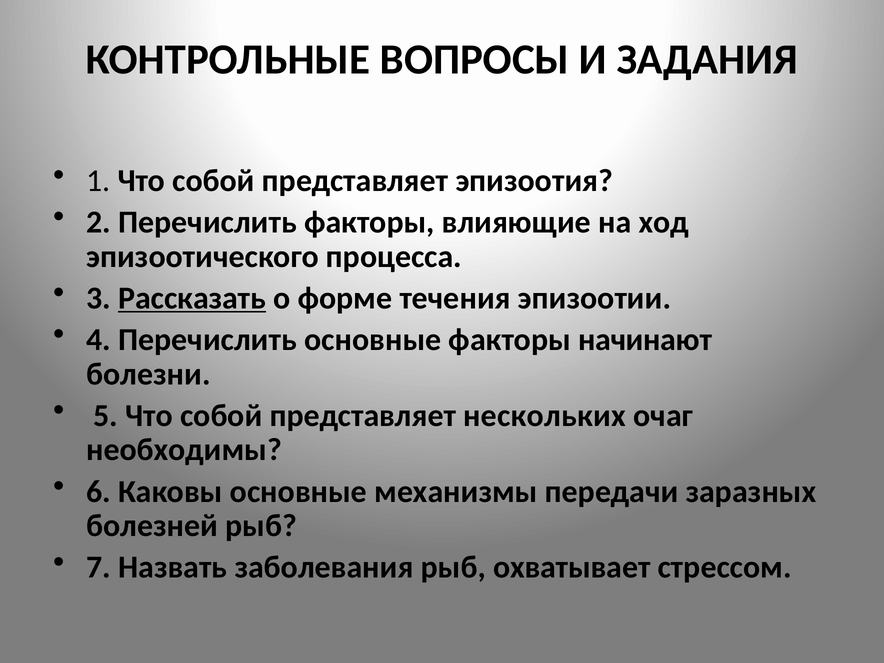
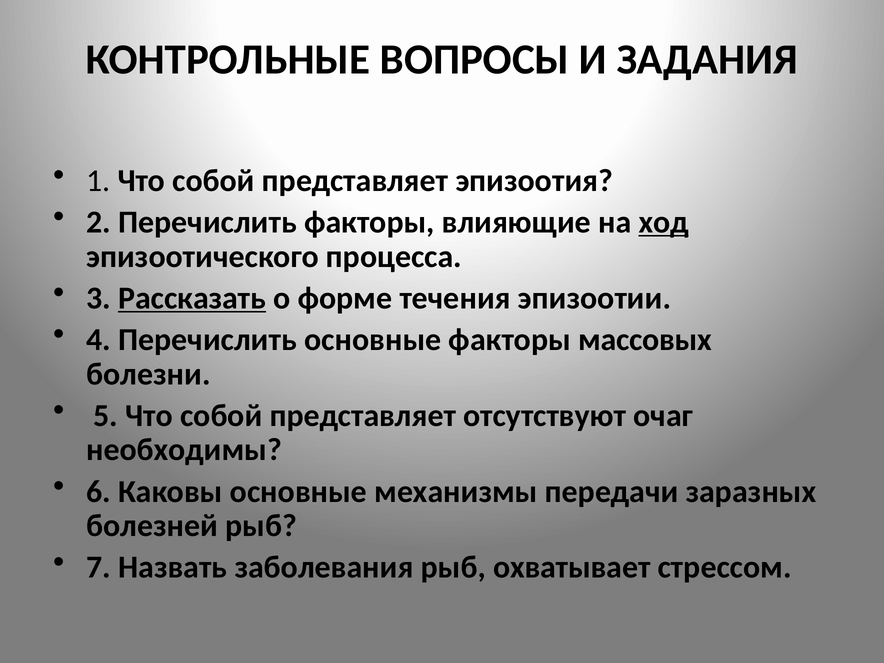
ход underline: none -> present
начинают: начинают -> массовых
нескольких: нескольких -> отсутствуют
